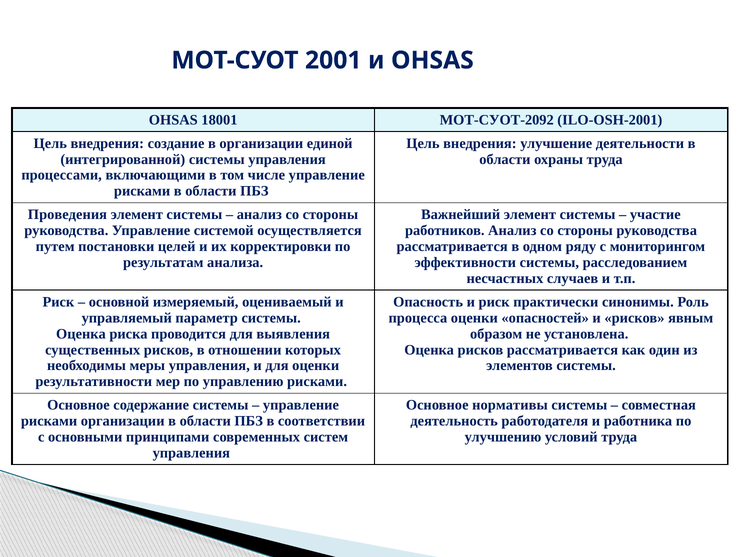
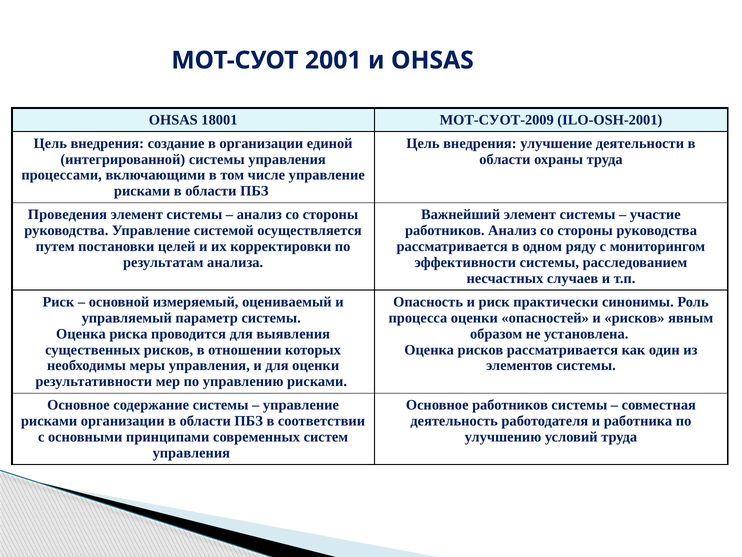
МОТ-СУОТ-2092: МОТ-СУОТ-2092 -> МОТ-СУОТ-2009
Основное нормативы: нормативы -> работников
